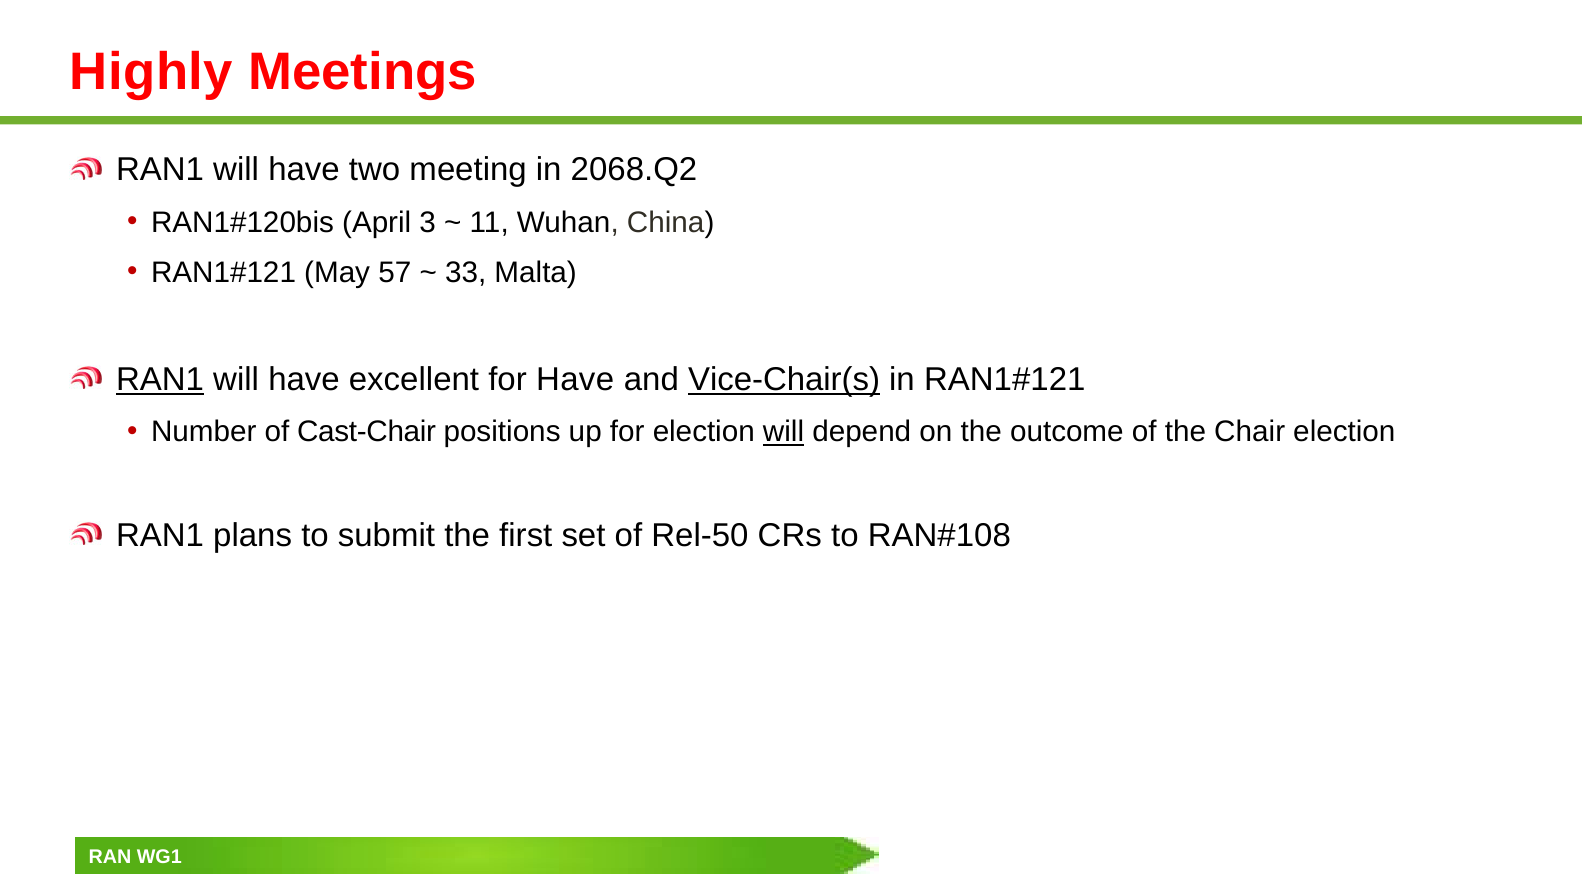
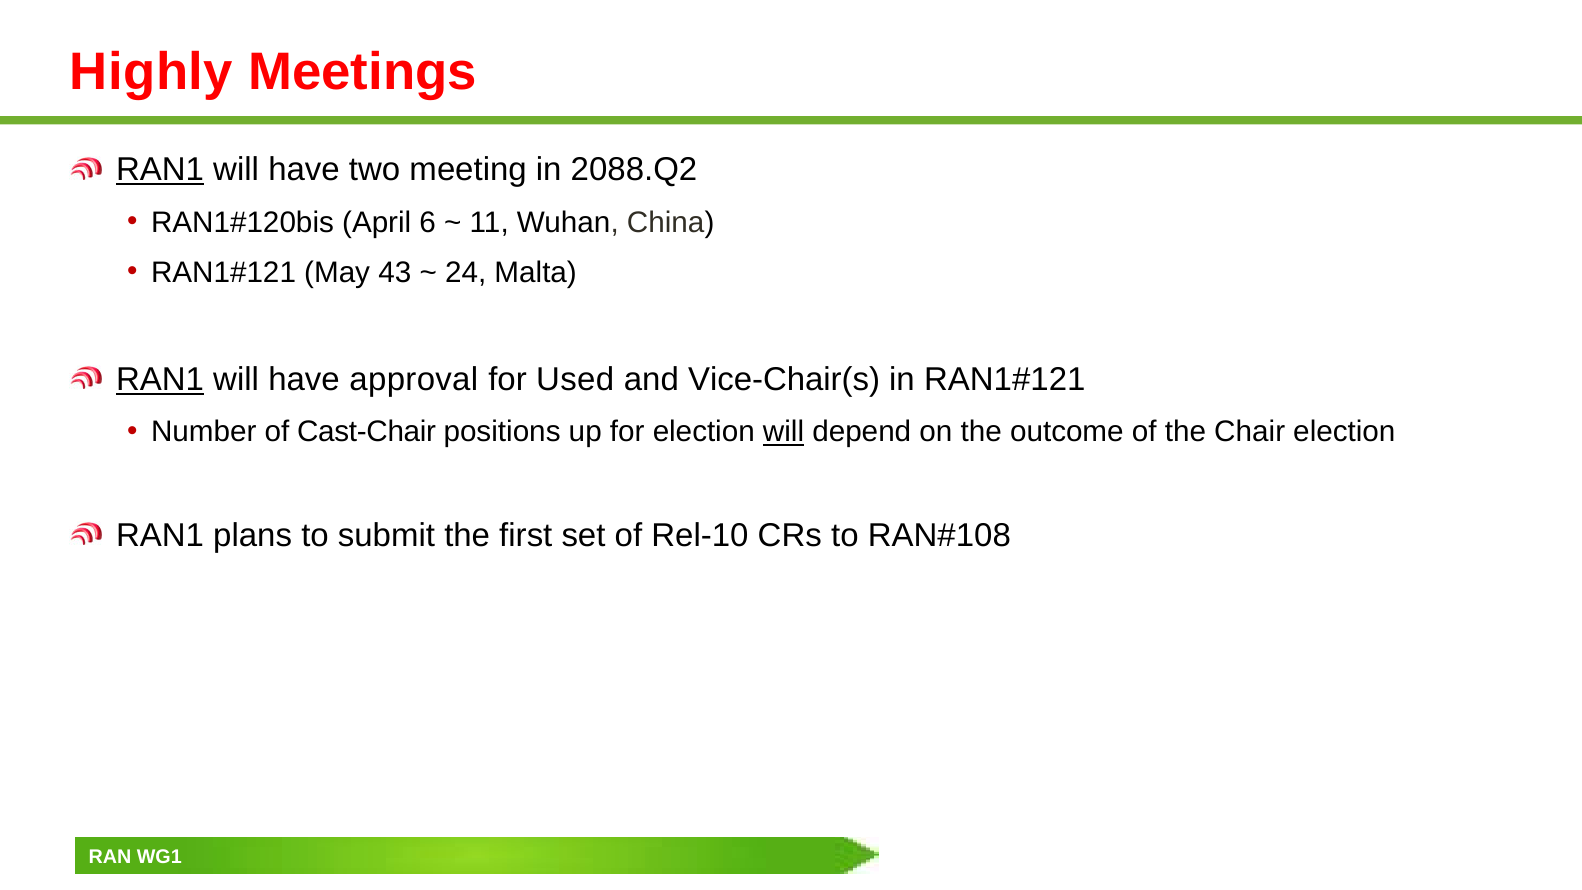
RAN1 at (160, 170) underline: none -> present
2068.Q2: 2068.Q2 -> 2088.Q2
3: 3 -> 6
57: 57 -> 43
33: 33 -> 24
excellent: excellent -> approval
for Have: Have -> Used
Vice-Chair(s underline: present -> none
Rel-50: Rel-50 -> Rel-10
